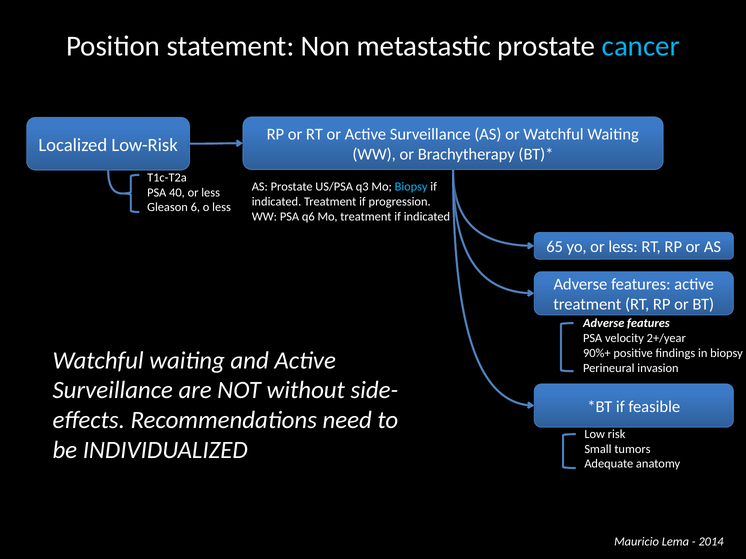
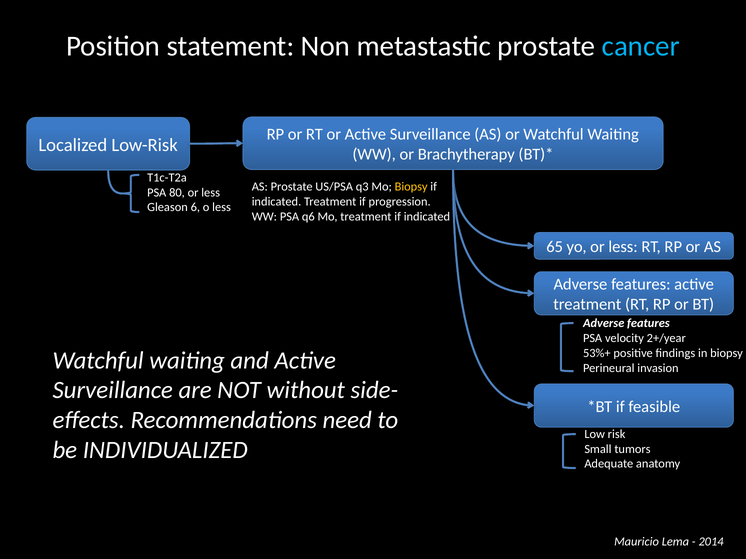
Biopsy at (411, 187) colour: light blue -> yellow
40: 40 -> 80
90%+: 90%+ -> 53%+
